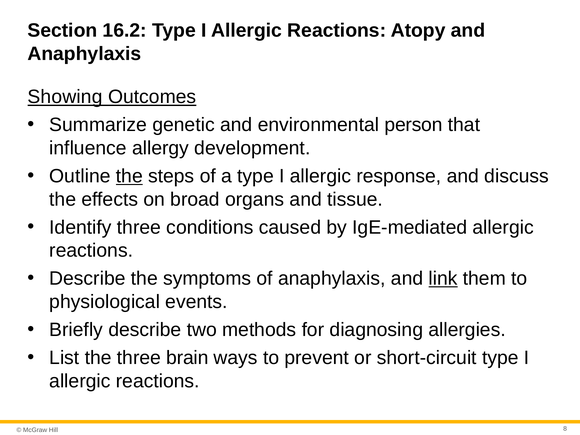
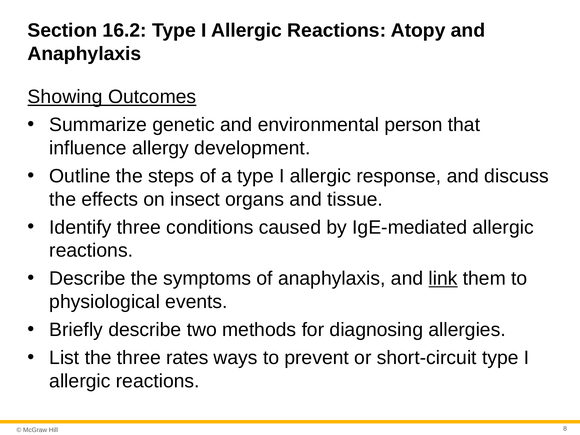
the at (129, 176) underline: present -> none
broad: broad -> insect
brain: brain -> rates
